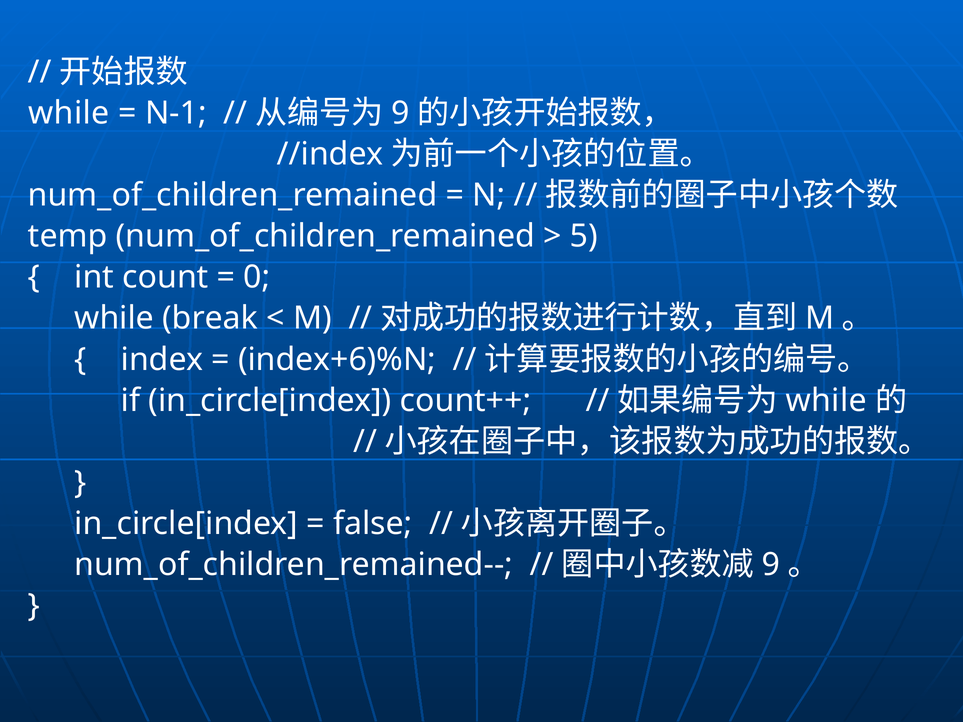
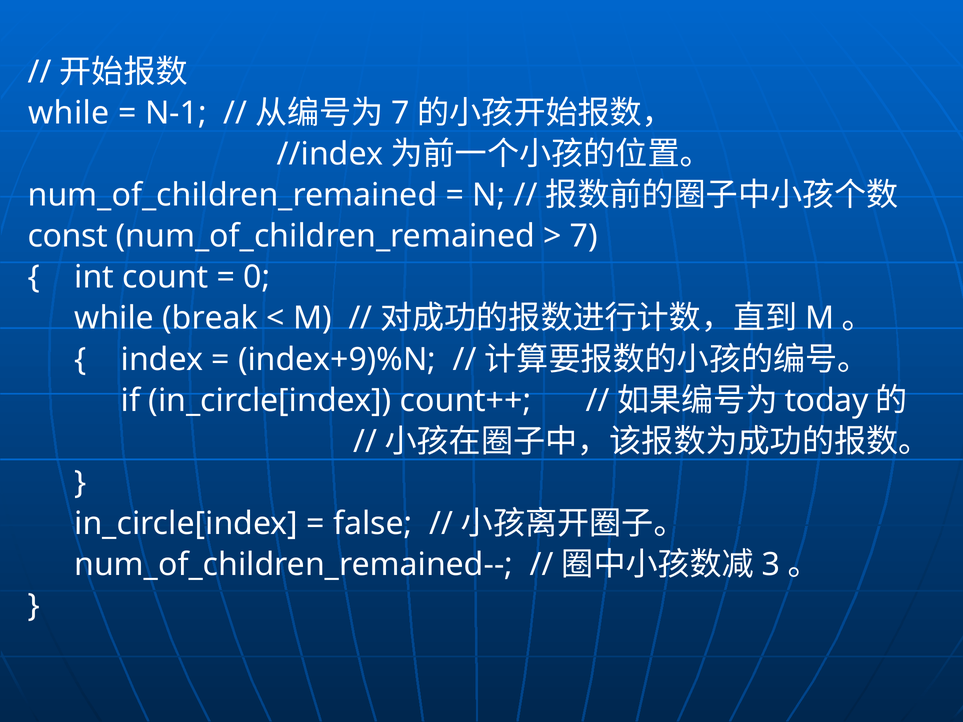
9 at (400, 113): 9 -> 7
temp: temp -> const
5 at (584, 236): 5 -> 7
index+6)%N: index+6)%N -> index+9)%N
while at (826, 401): while -> today
9 at (771, 565): 9 -> 3
